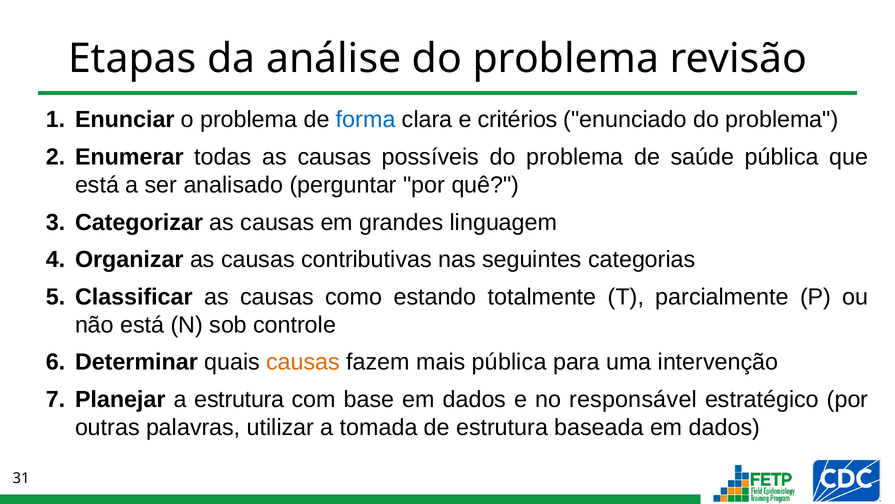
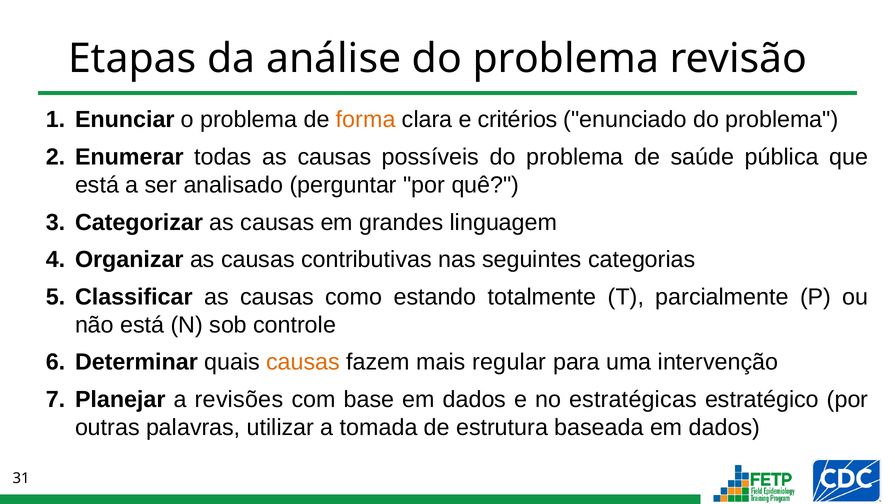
forma colour: blue -> orange
mais pública: pública -> regular
a estrutura: estrutura -> revisões
responsável: responsável -> estratégicas
